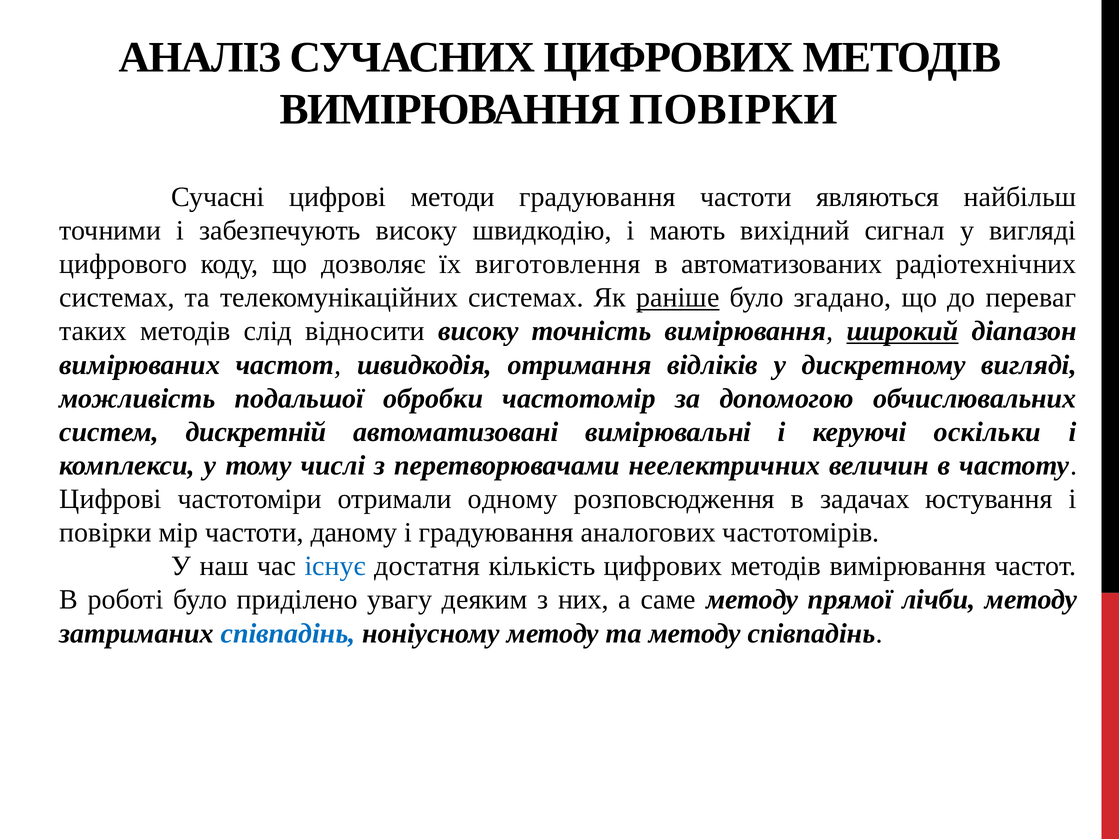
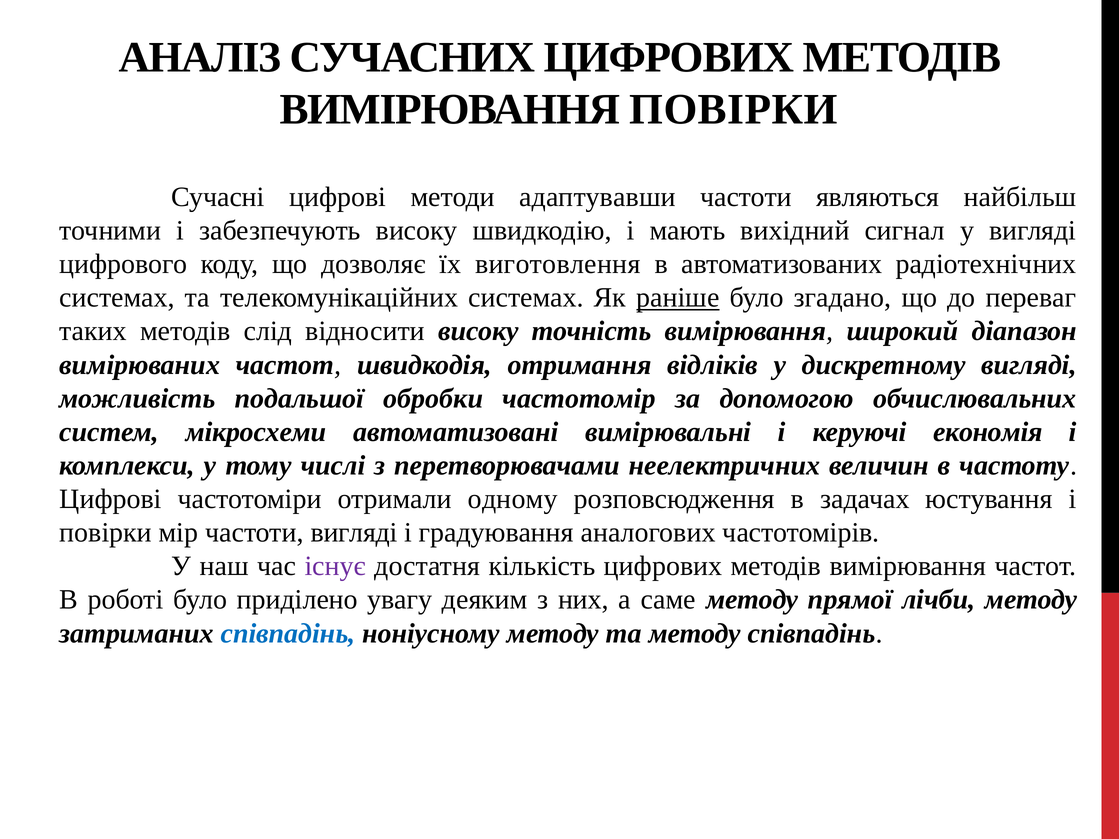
методи градуювання: градуювання -> адаптувавши
широкий underline: present -> none
дискретній: дискретній -> мікросхеми
оскільки: оскільки -> економія
частоти даному: даному -> вигляді
існує colour: blue -> purple
